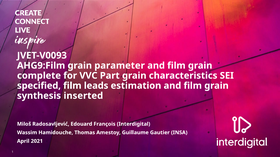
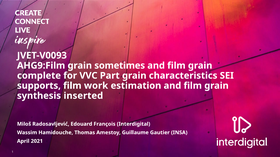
parameter: parameter -> sometimes
specified: specified -> supports
leads: leads -> work
